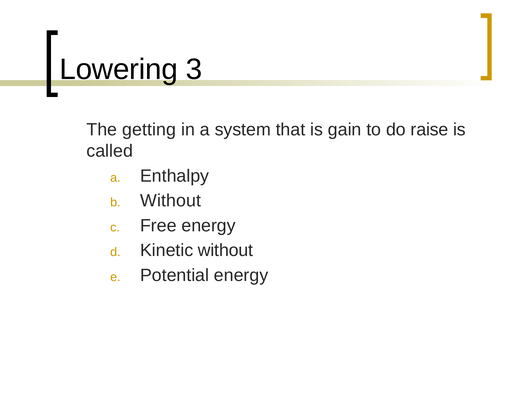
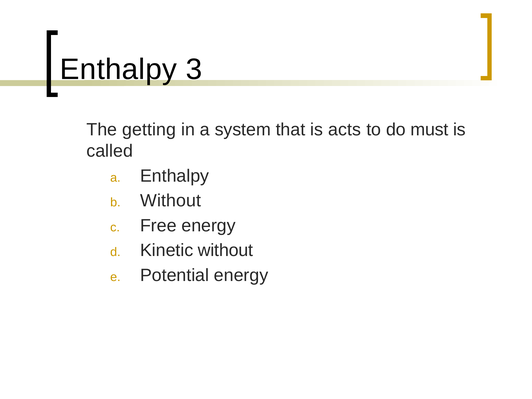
Lowering at (119, 70): Lowering -> Enthalpy
gain: gain -> acts
raise: raise -> must
